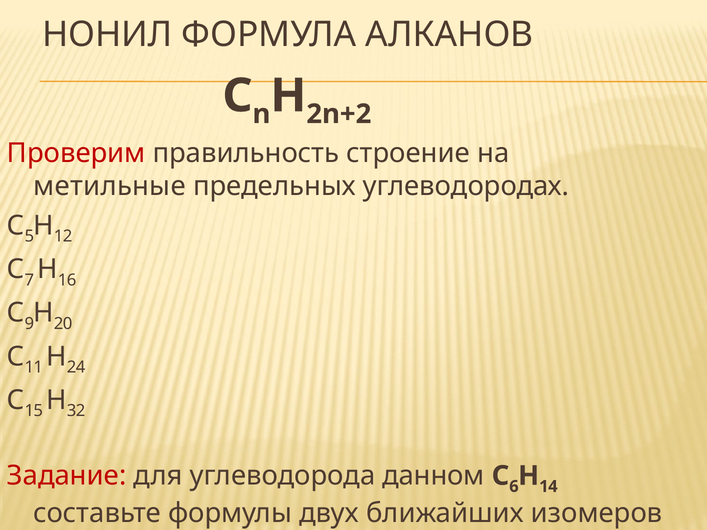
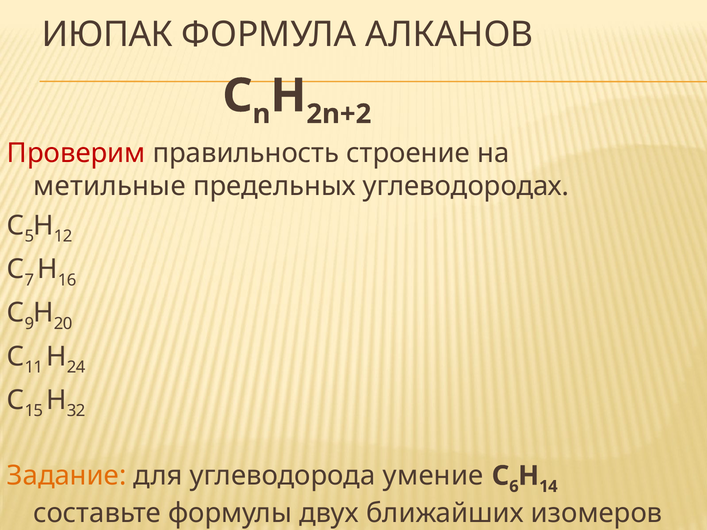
НОНИЛ: НОНИЛ -> ИЮПАК
Задание colour: red -> orange
данном: данном -> умение
